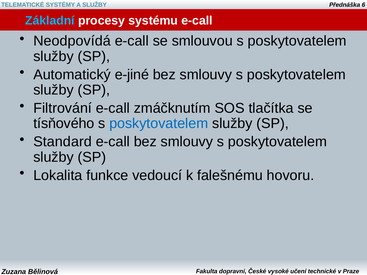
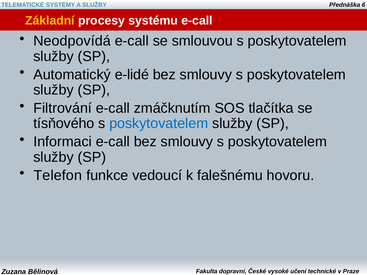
Základní colour: light blue -> yellow
e-jiné: e-jiné -> e-lidé
Standard: Standard -> Informaci
Lokalita: Lokalita -> Telefon
